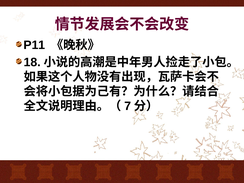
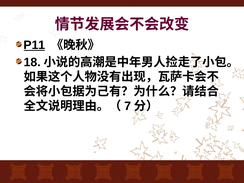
P11 underline: none -> present
